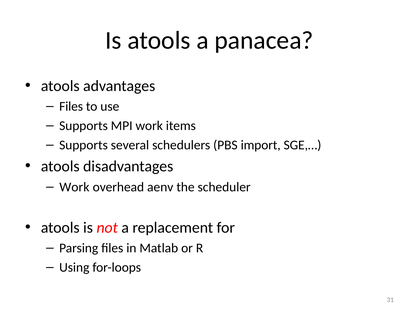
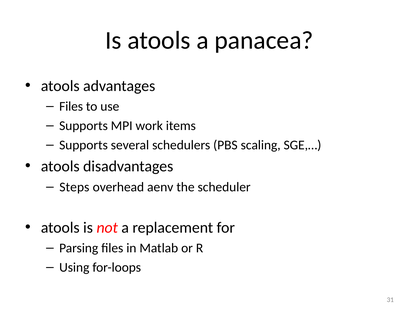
import: import -> scaling
Work at (74, 187): Work -> Steps
